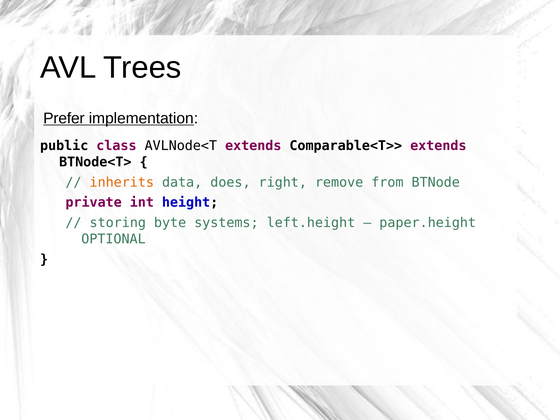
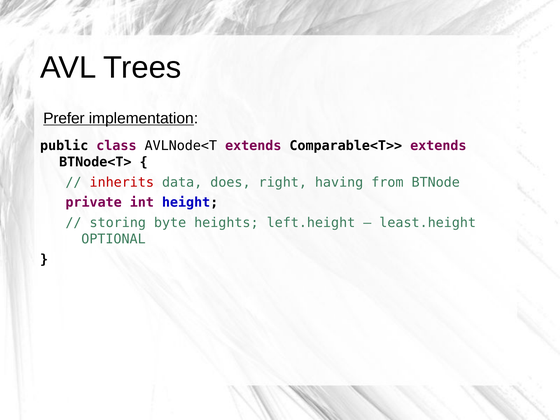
inherits colour: orange -> red
remove: remove -> having
systems: systems -> heights
paper.height: paper.height -> least.height
